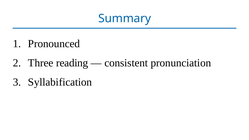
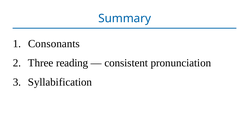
Pronounced: Pronounced -> Consonants
